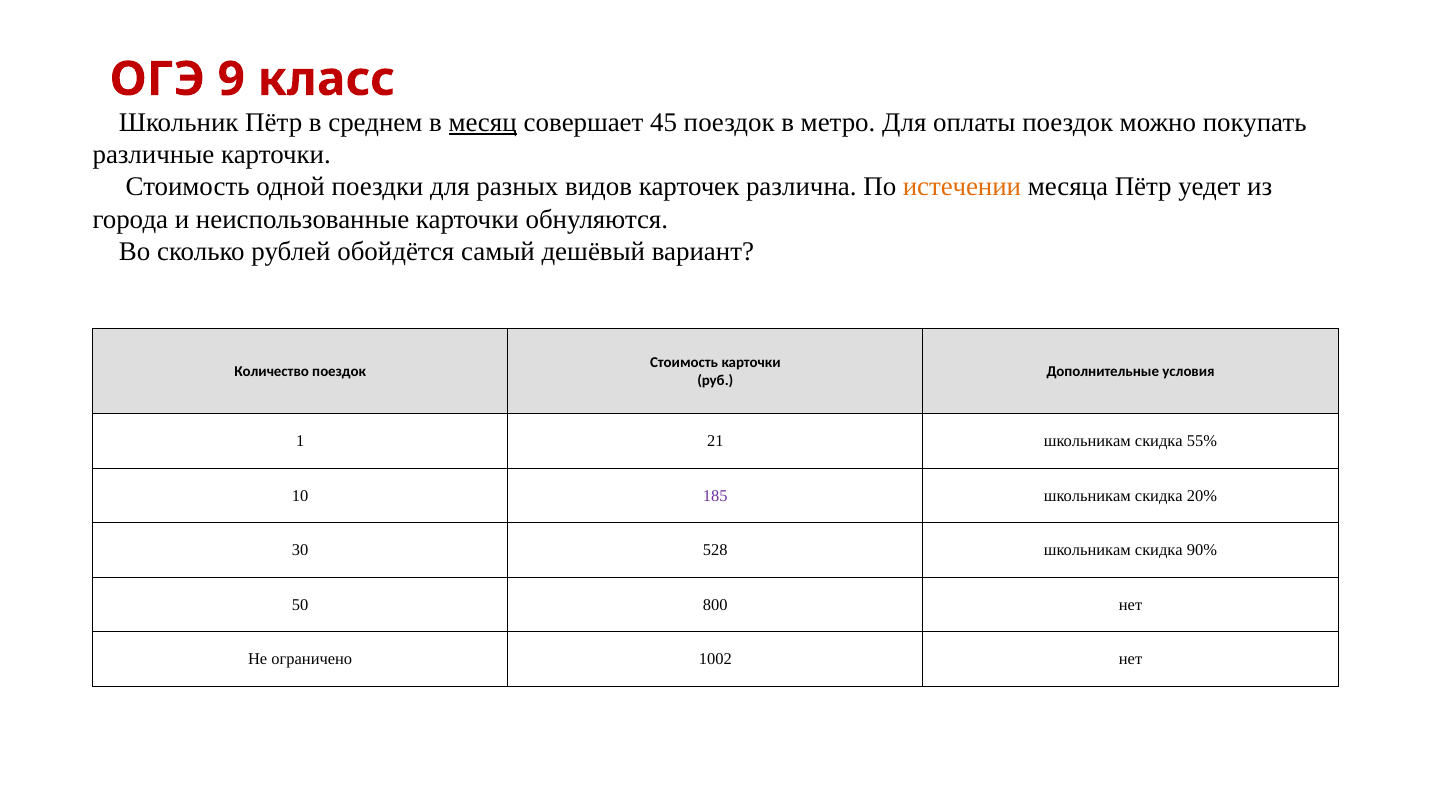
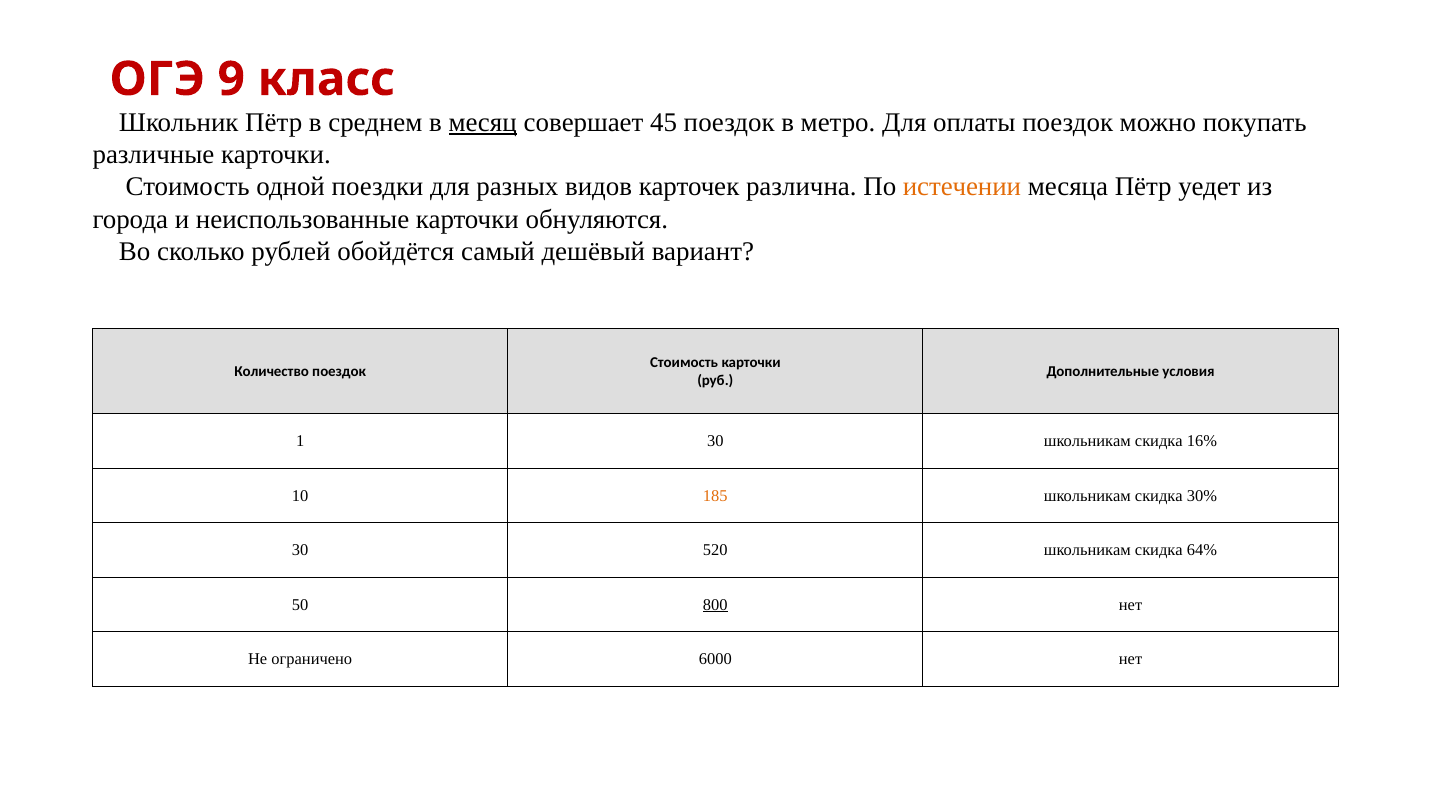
1 21: 21 -> 30
55%: 55% -> 16%
185 colour: purple -> orange
20%: 20% -> 30%
528: 528 -> 520
90%: 90% -> 64%
800 underline: none -> present
1002: 1002 -> 6000
